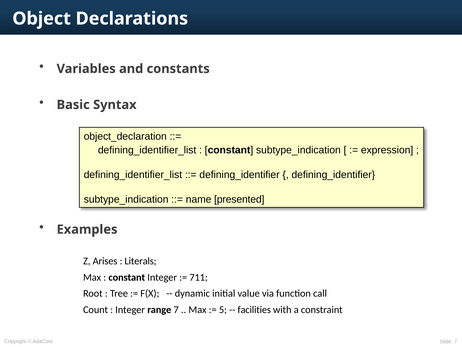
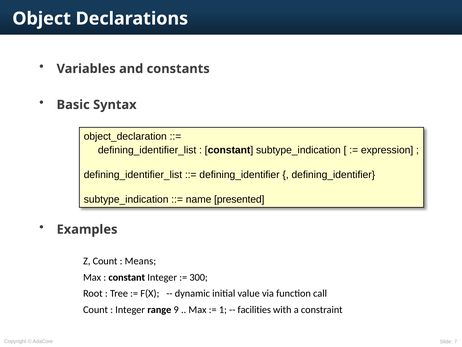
Z Arises: Arises -> Count
Literals: Literals -> Means
711: 711 -> 300
range 7: 7 -> 9
5: 5 -> 1
